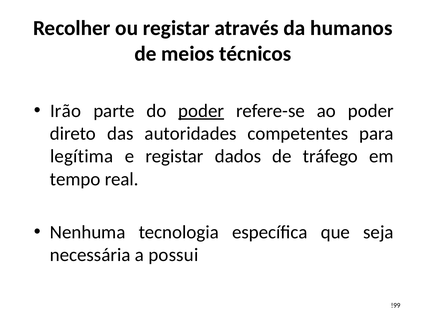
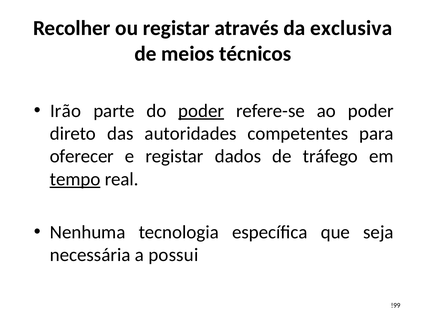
humanos: humanos -> exclusiva
legítima: legítima -> oferecer
tempo underline: none -> present
